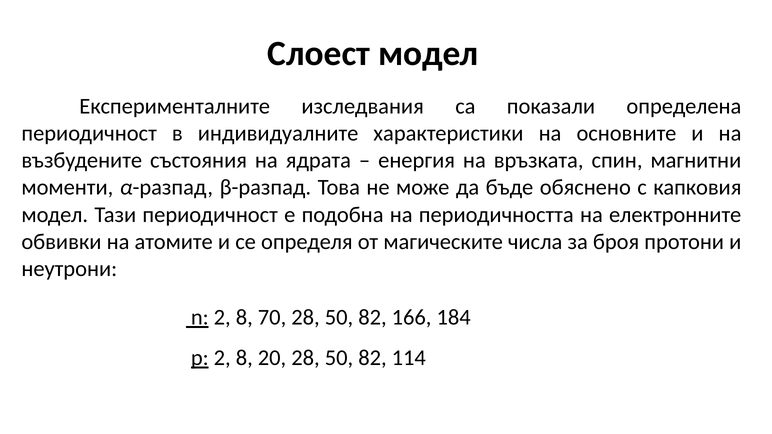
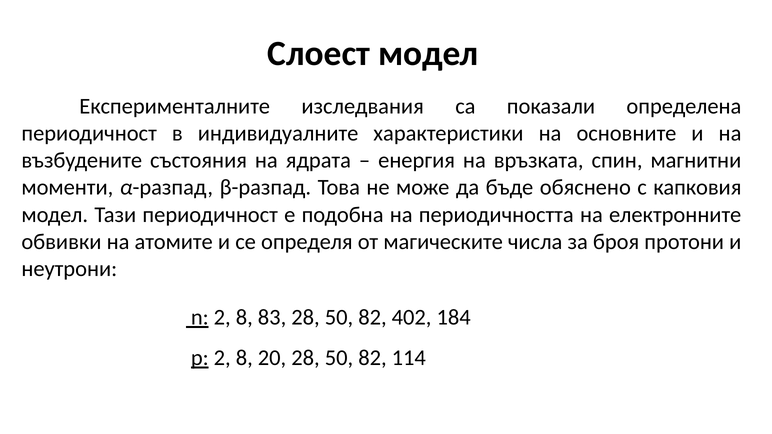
70: 70 -> 83
166: 166 -> 402
